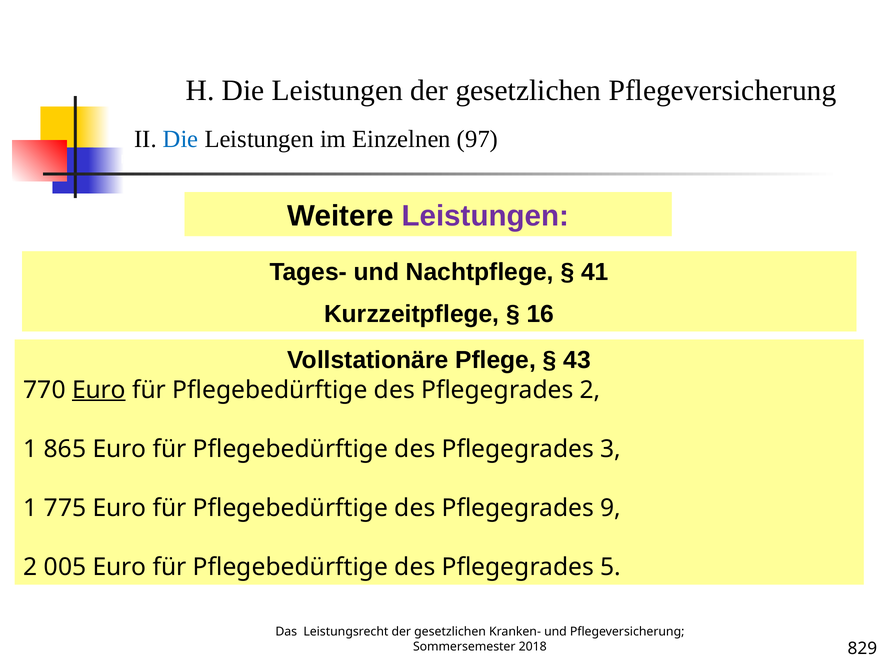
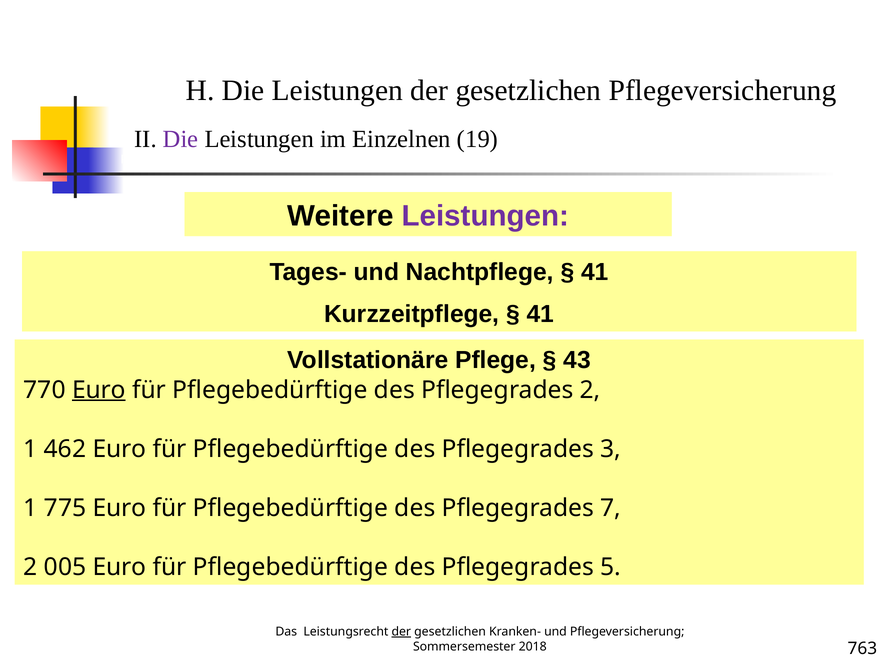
Die at (181, 139) colour: blue -> purple
97: 97 -> 19
16 at (540, 314): 16 -> 41
865: 865 -> 462
9: 9 -> 7
der at (401, 631) underline: none -> present
829: 829 -> 763
